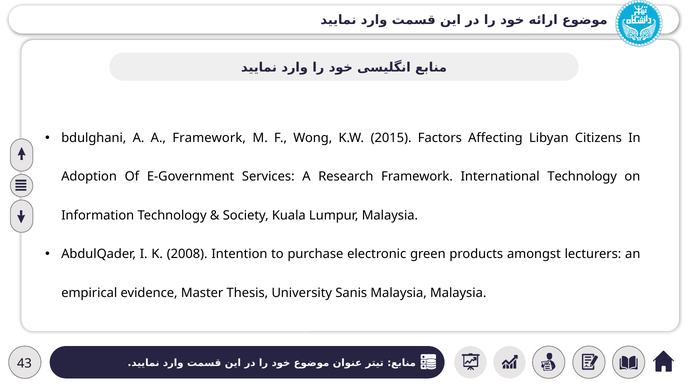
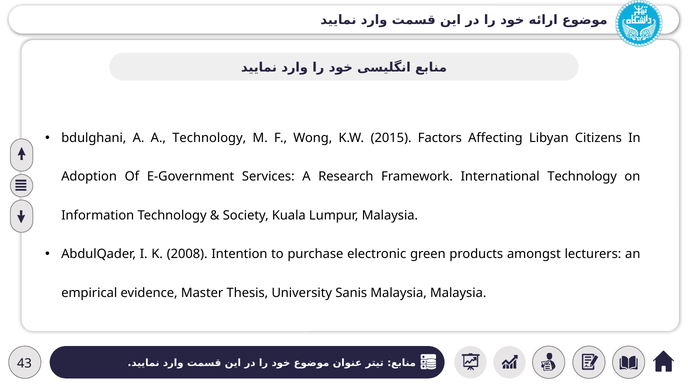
A Framework: Framework -> Technology
